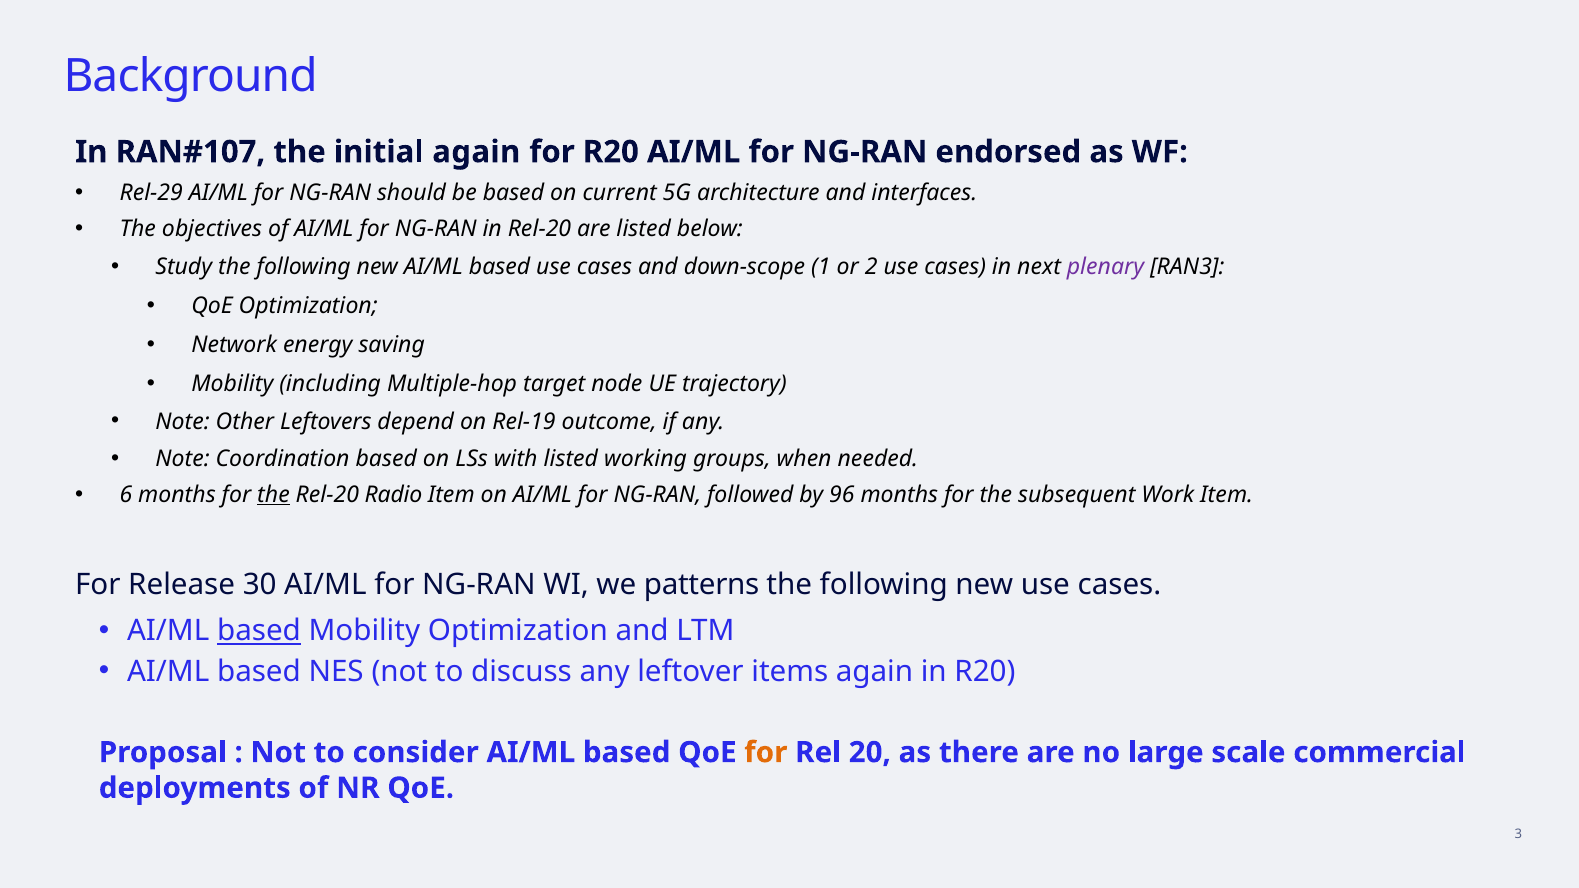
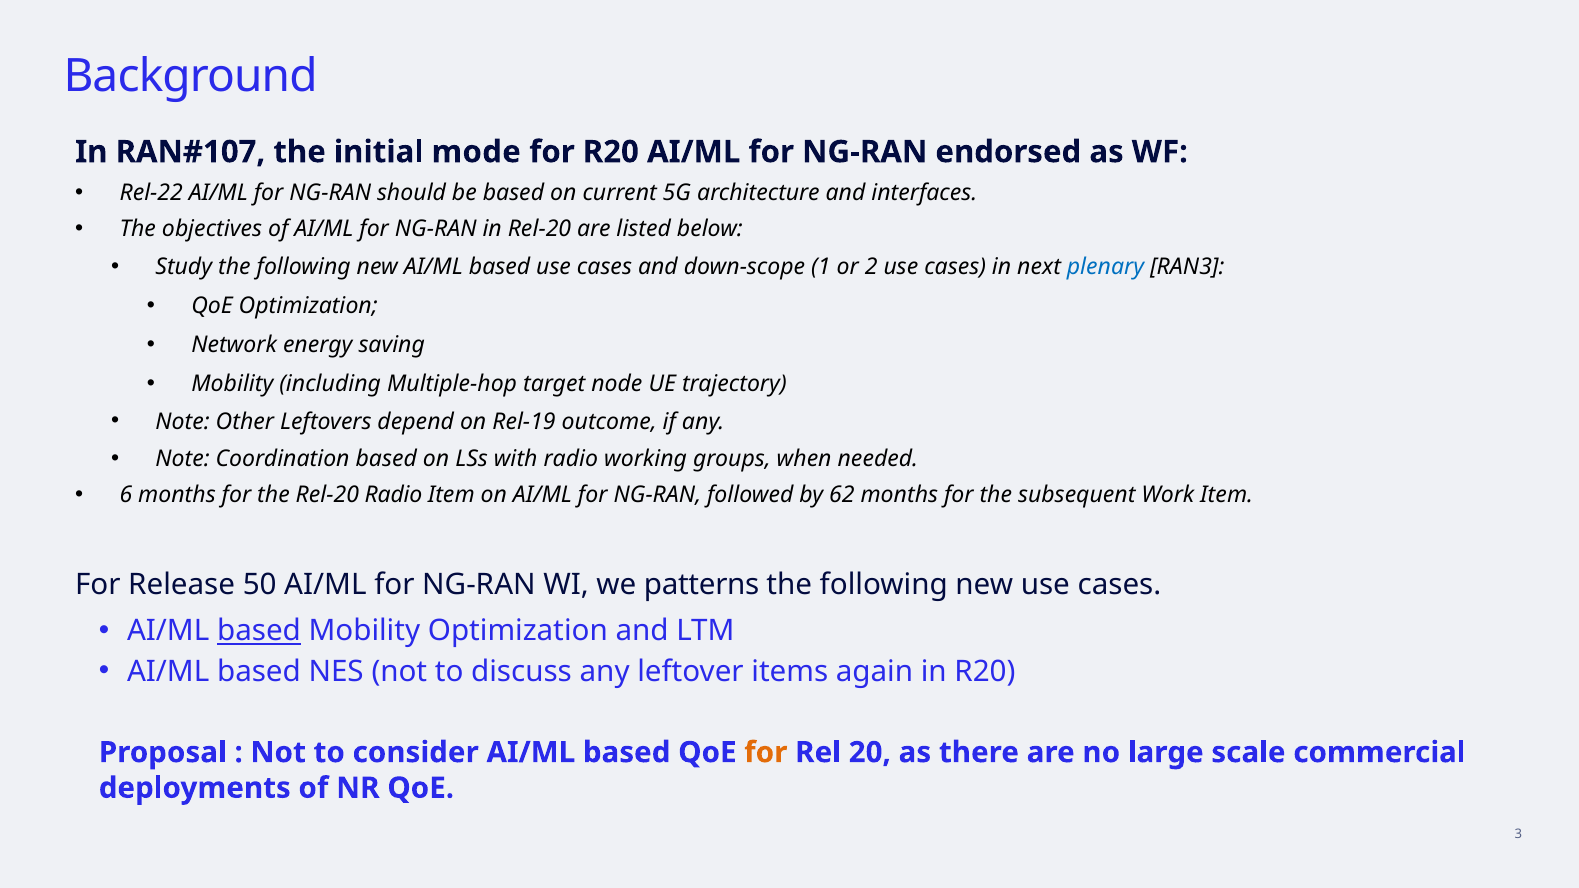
initial again: again -> mode
Rel-29: Rel-29 -> Rel-22
plenary colour: purple -> blue
with listed: listed -> radio
the at (273, 495) underline: present -> none
96: 96 -> 62
30: 30 -> 50
